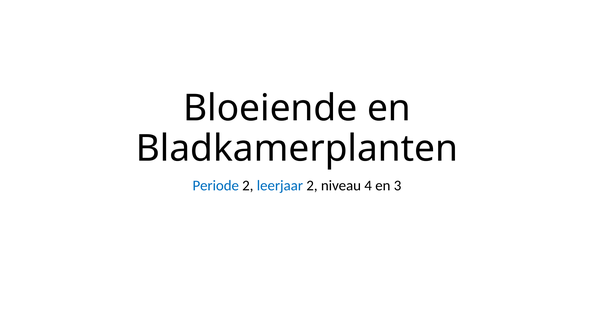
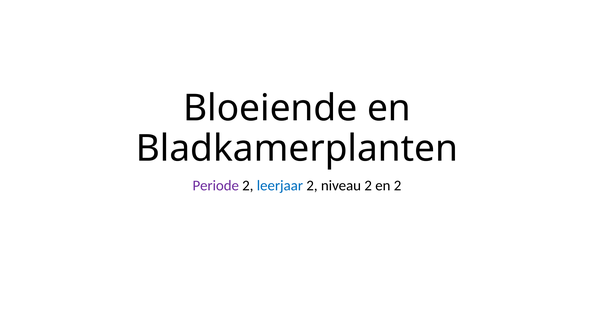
Periode colour: blue -> purple
niveau 4: 4 -> 2
en 3: 3 -> 2
